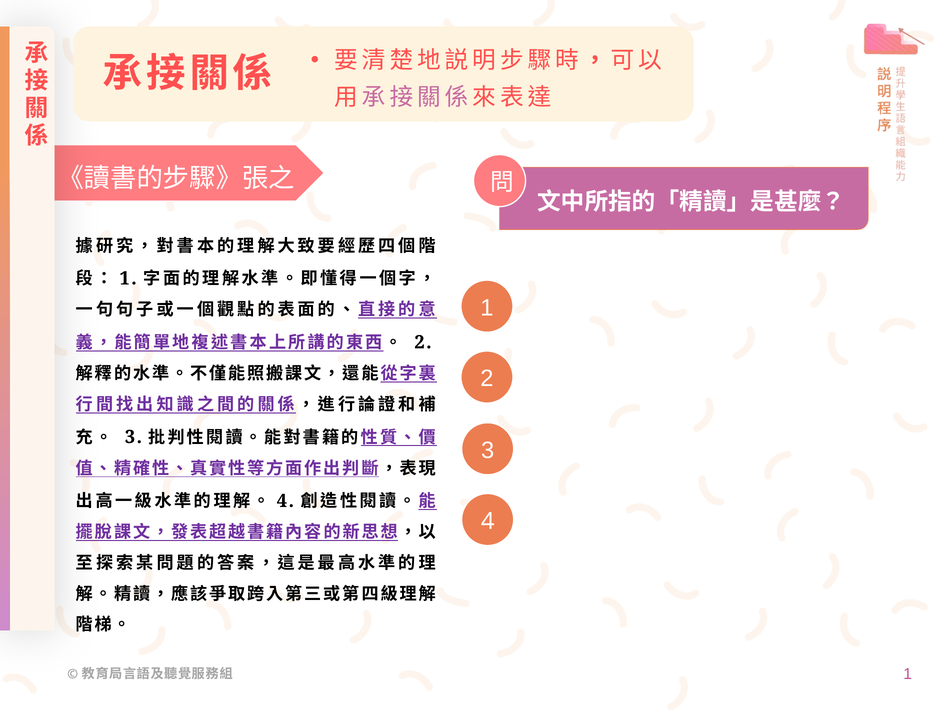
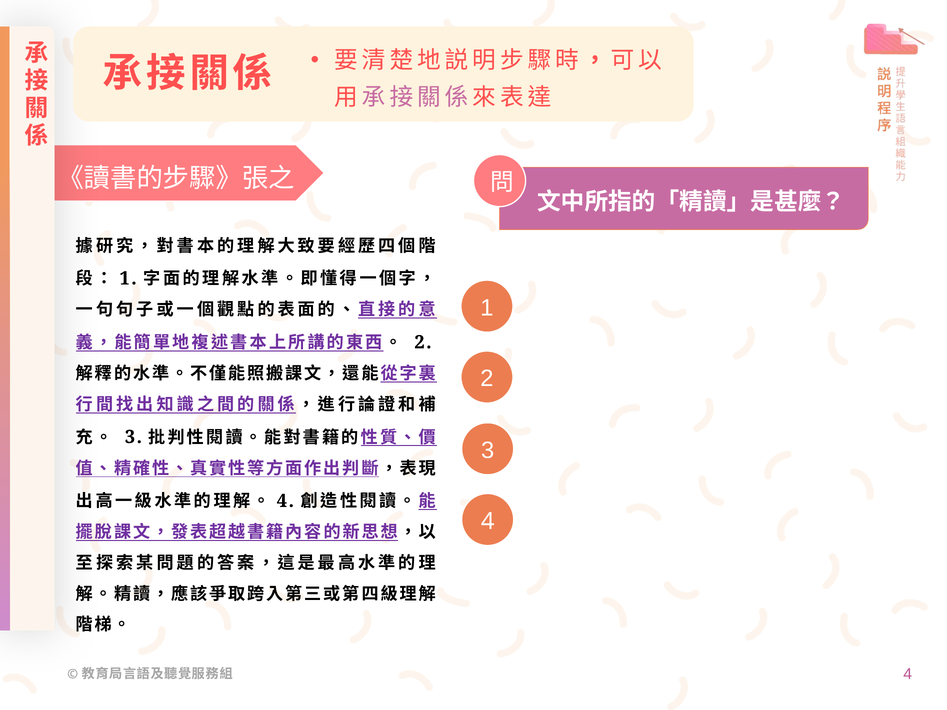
1 at (908, 674): 1 -> 4
